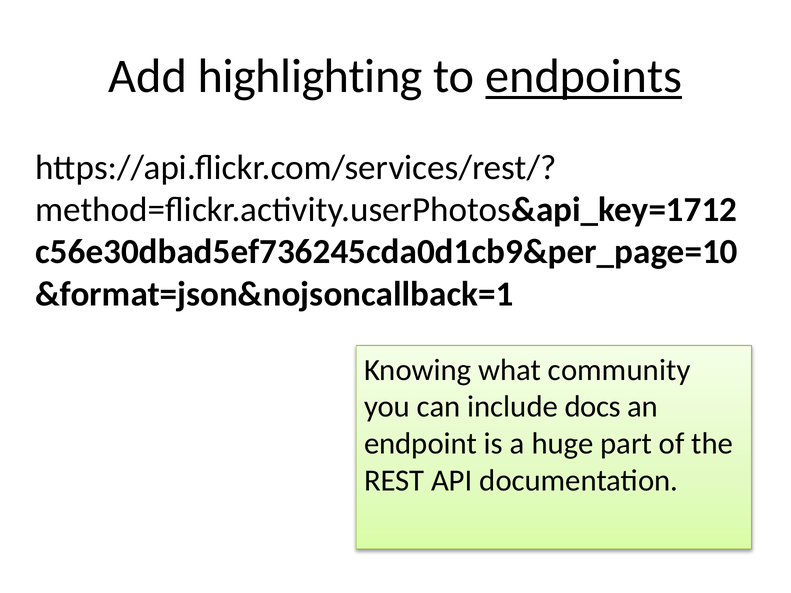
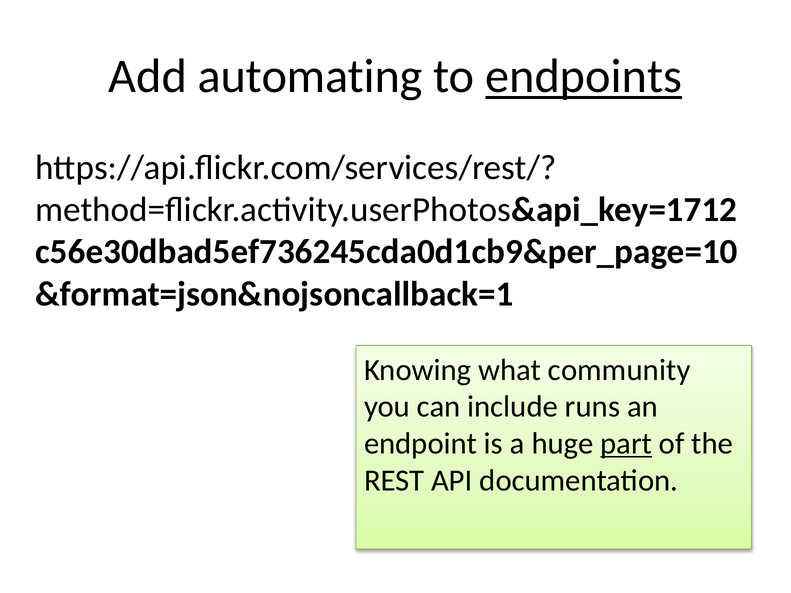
highlighting: highlighting -> automating
docs: docs -> runs
part underline: none -> present
